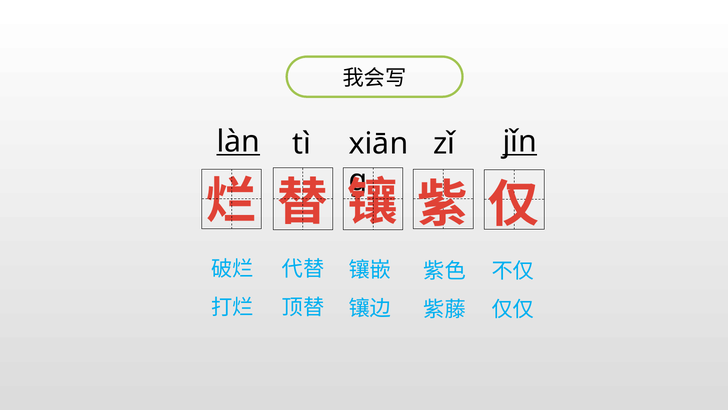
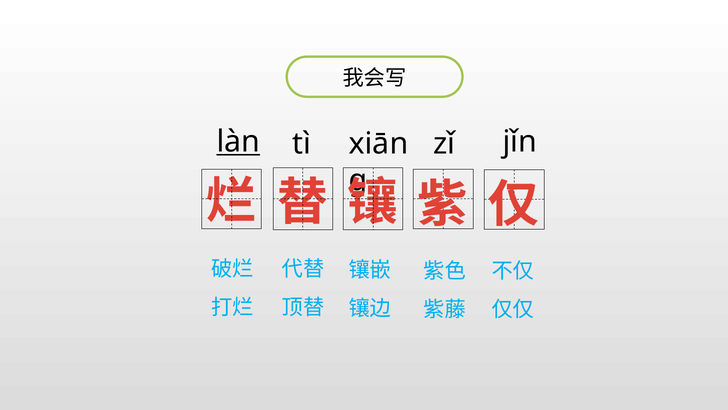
jǐn underline: present -> none
